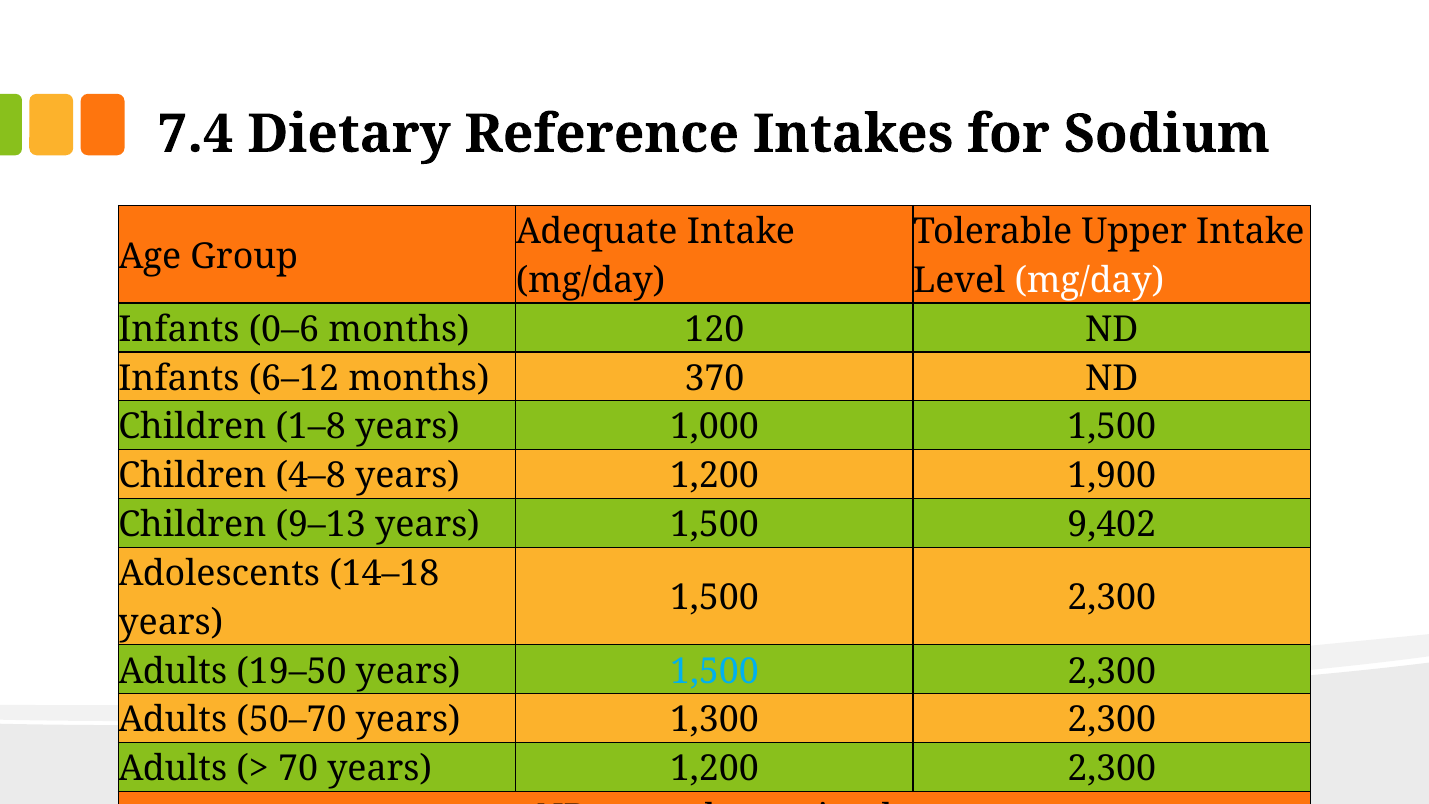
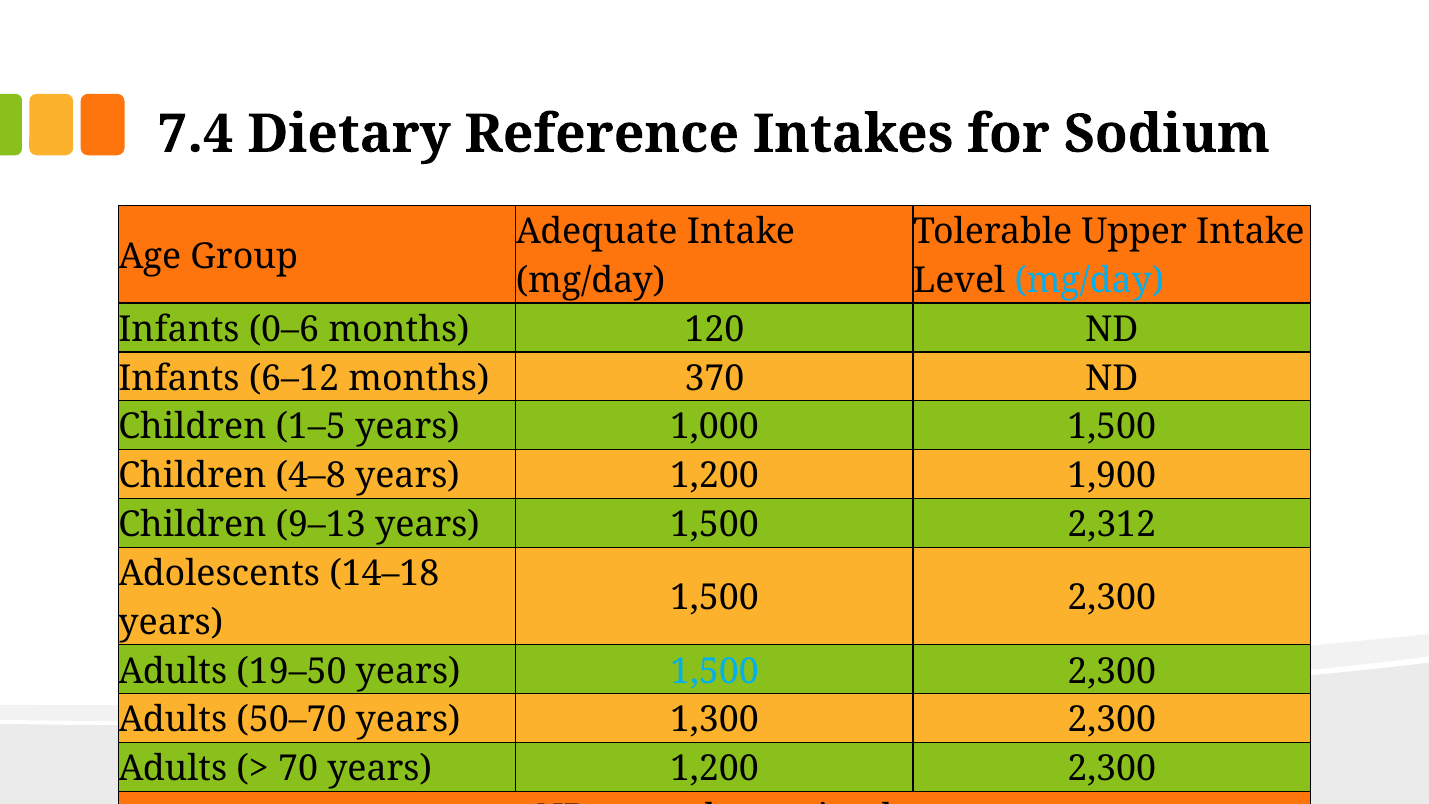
mg/day at (1089, 281) colour: white -> light blue
1–8: 1–8 -> 1–5
9,402: 9,402 -> 2,312
